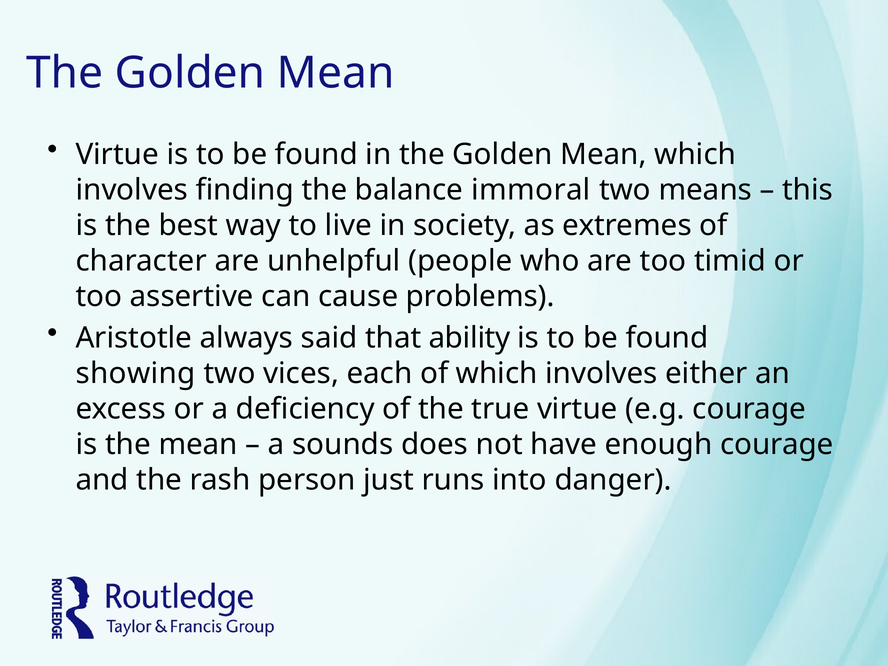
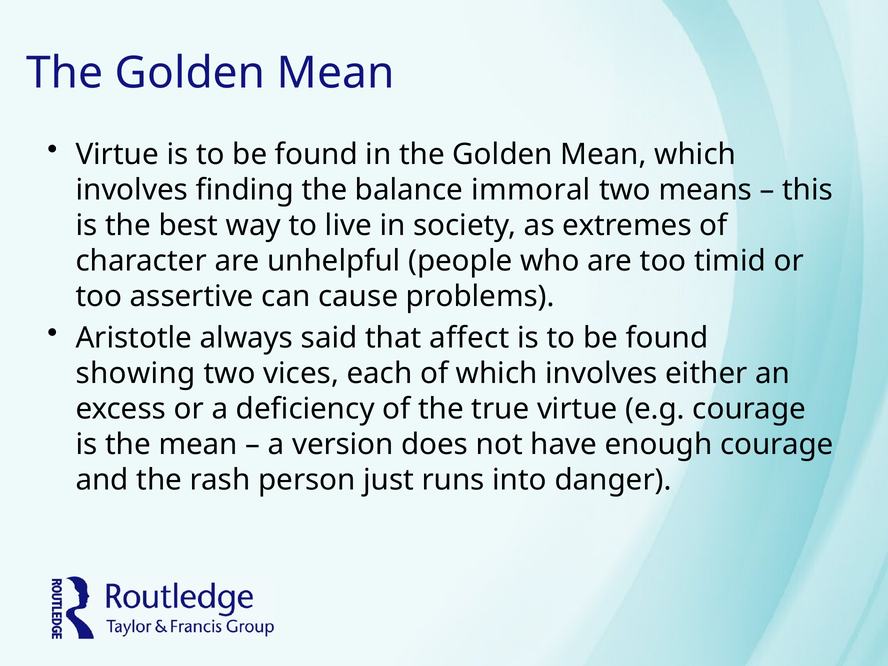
ability: ability -> affect
sounds: sounds -> version
